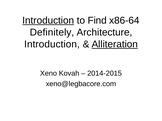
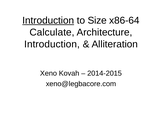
Find: Find -> Size
Definitely: Definitely -> Calculate
Alliteration underline: present -> none
